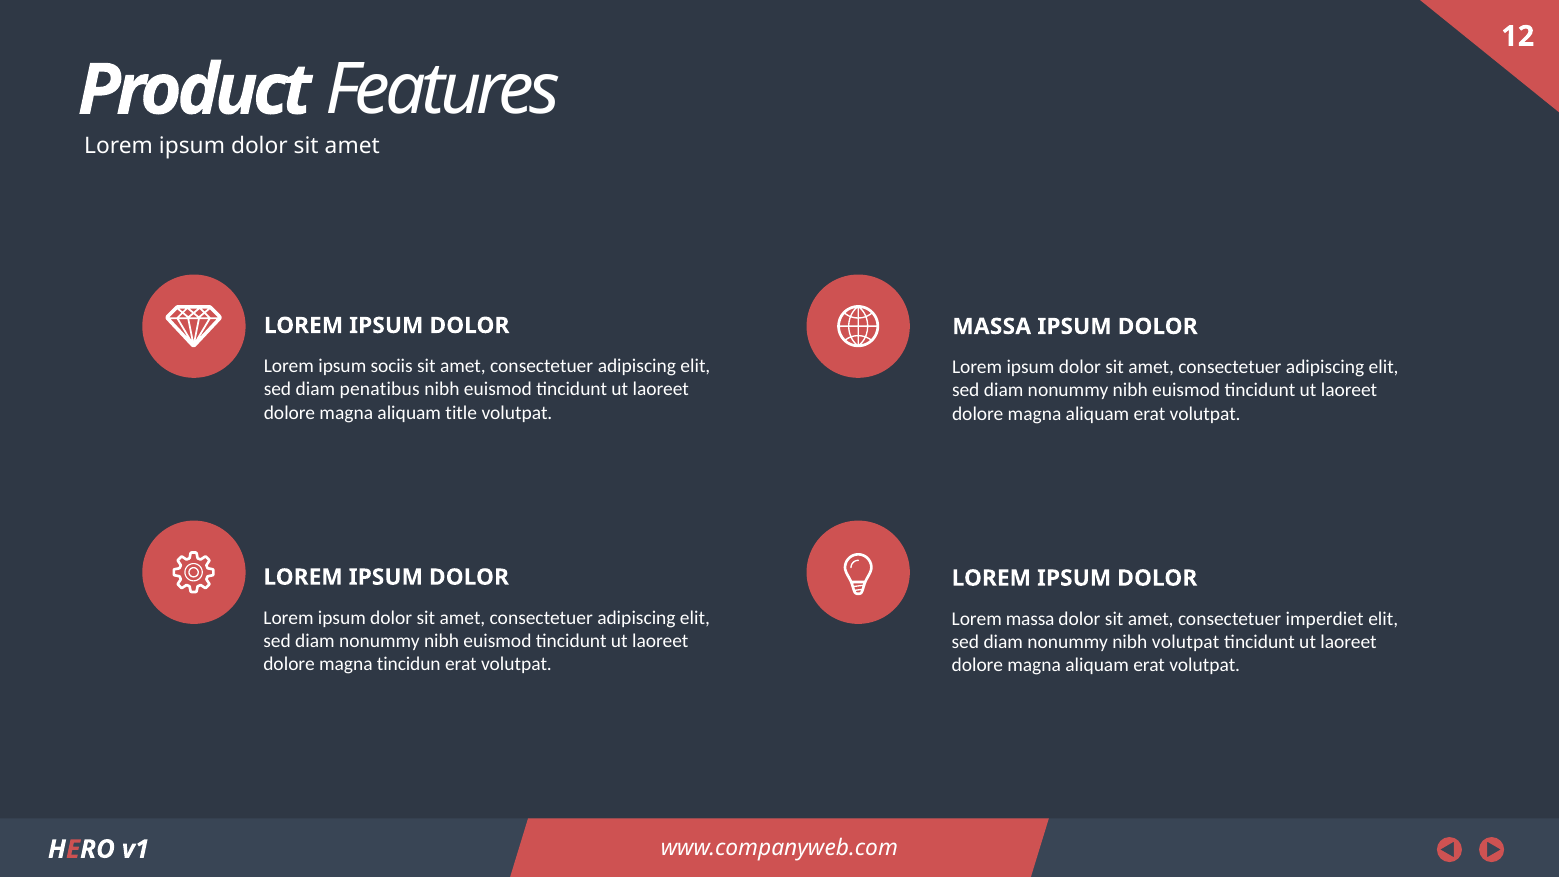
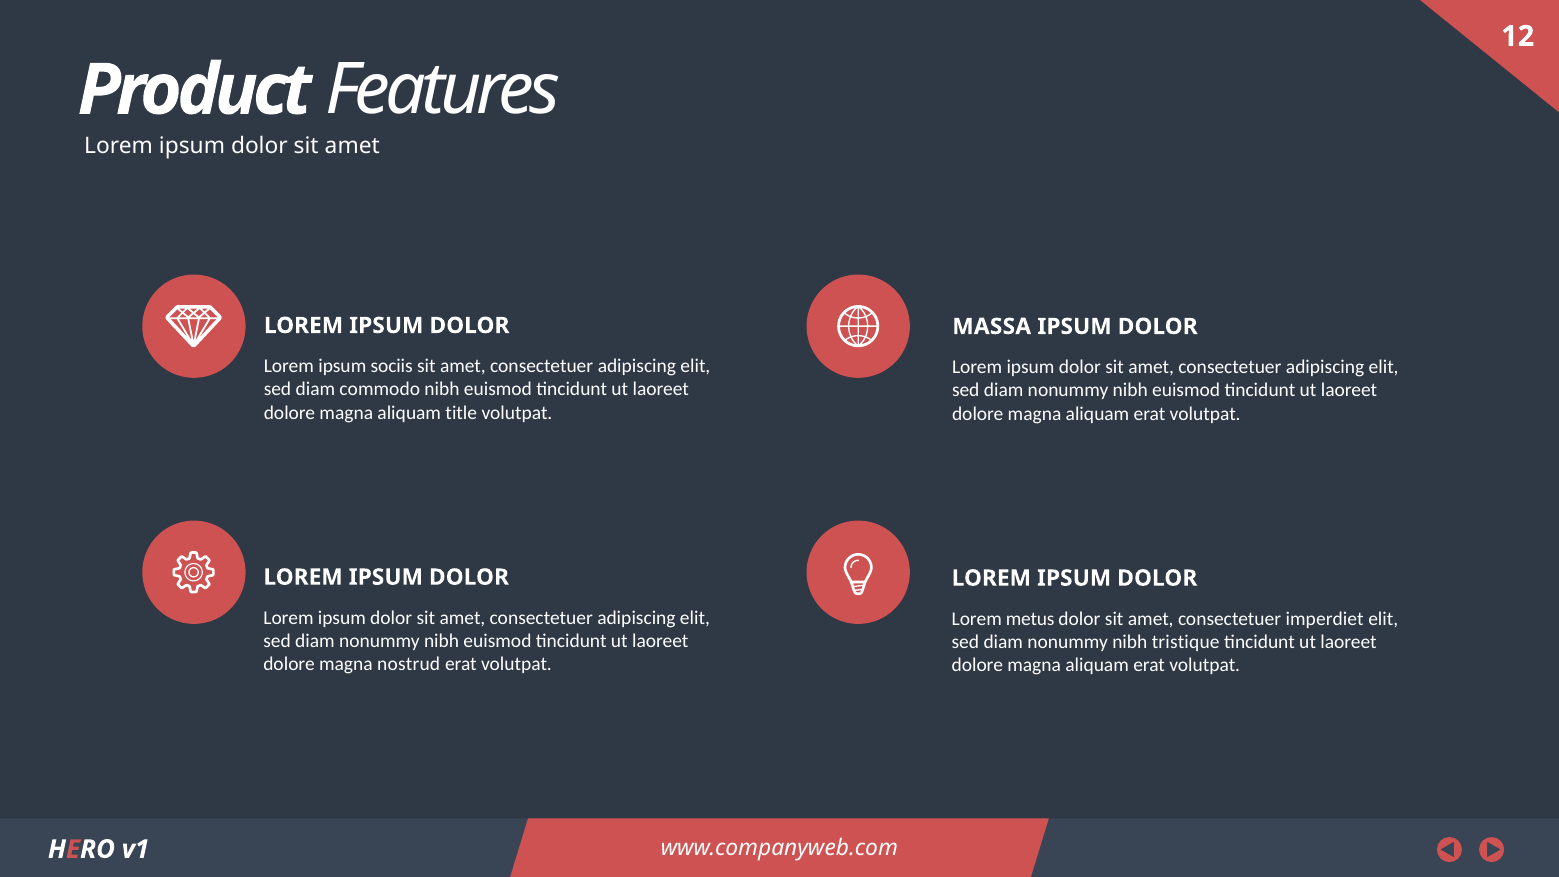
penatibus: penatibus -> commodo
Lorem massa: massa -> metus
nibh volutpat: volutpat -> tristique
tincidun: tincidun -> nostrud
